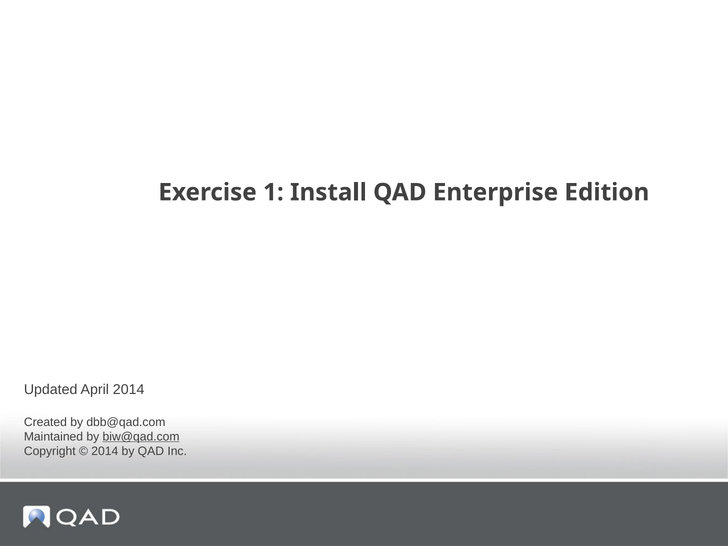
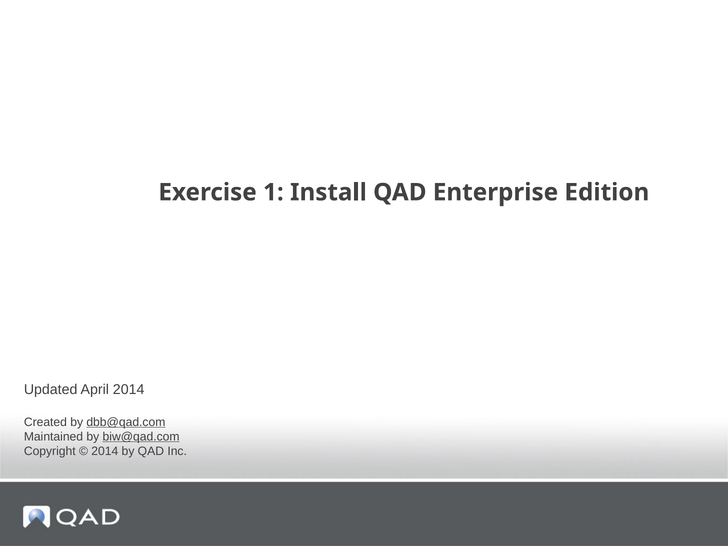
dbb@qad.com underline: none -> present
